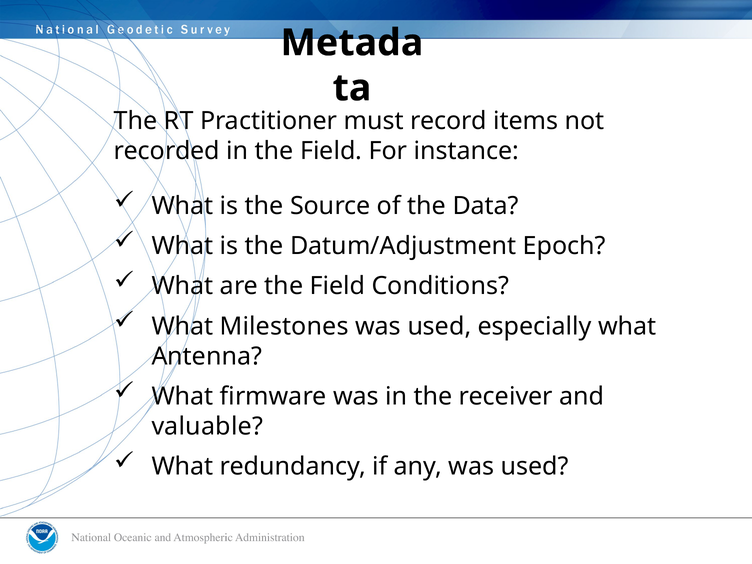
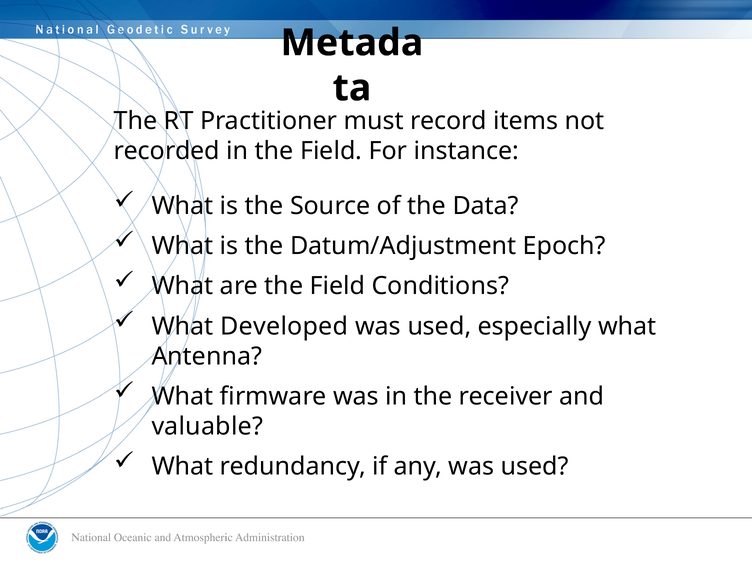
Milestones: Milestones -> Developed
